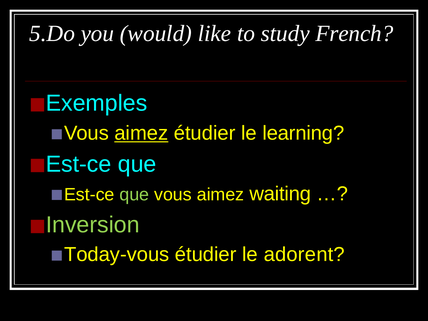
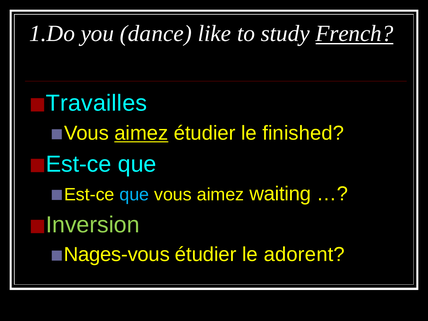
5.Do: 5.Do -> 1.Do
would: would -> dance
French underline: none -> present
Exemples: Exemples -> Travailles
learning: learning -> finished
que at (134, 195) colour: light green -> light blue
Today-vous: Today-vous -> Nages-vous
